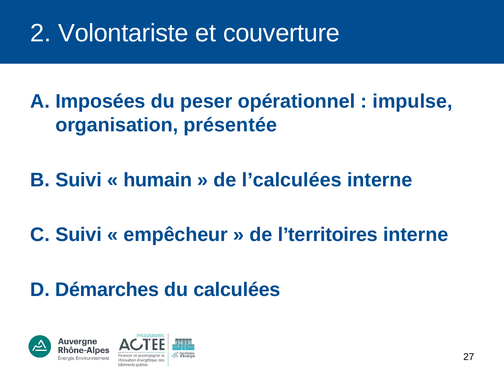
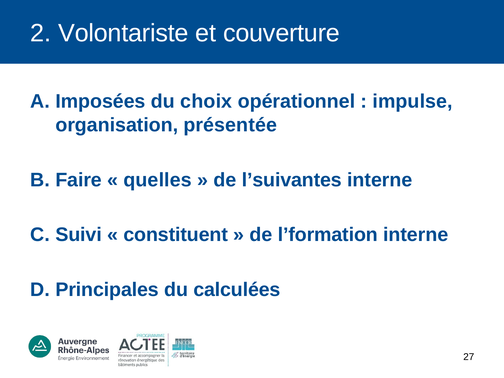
peser: peser -> choix
Suivi at (79, 180): Suivi -> Faire
humain: humain -> quelles
l’calculées: l’calculées -> l’suivantes
empêcheur: empêcheur -> constituent
l’territoires: l’territoires -> l’formation
Démarches: Démarches -> Principales
